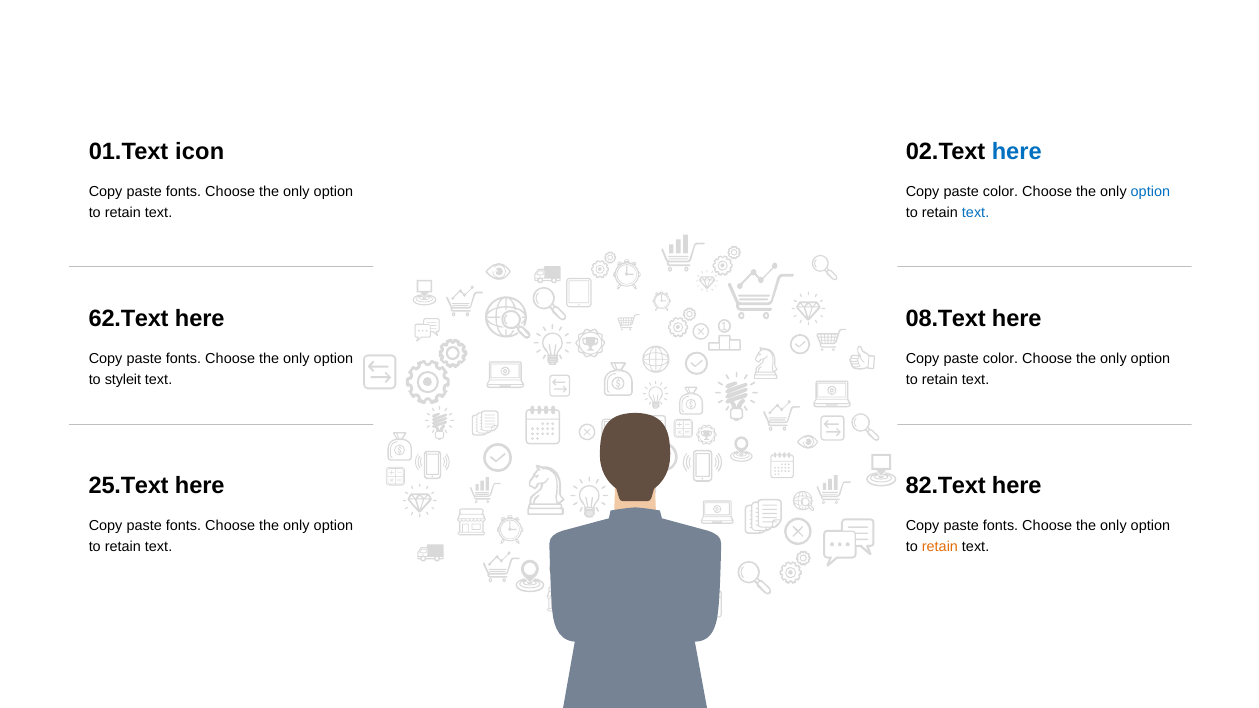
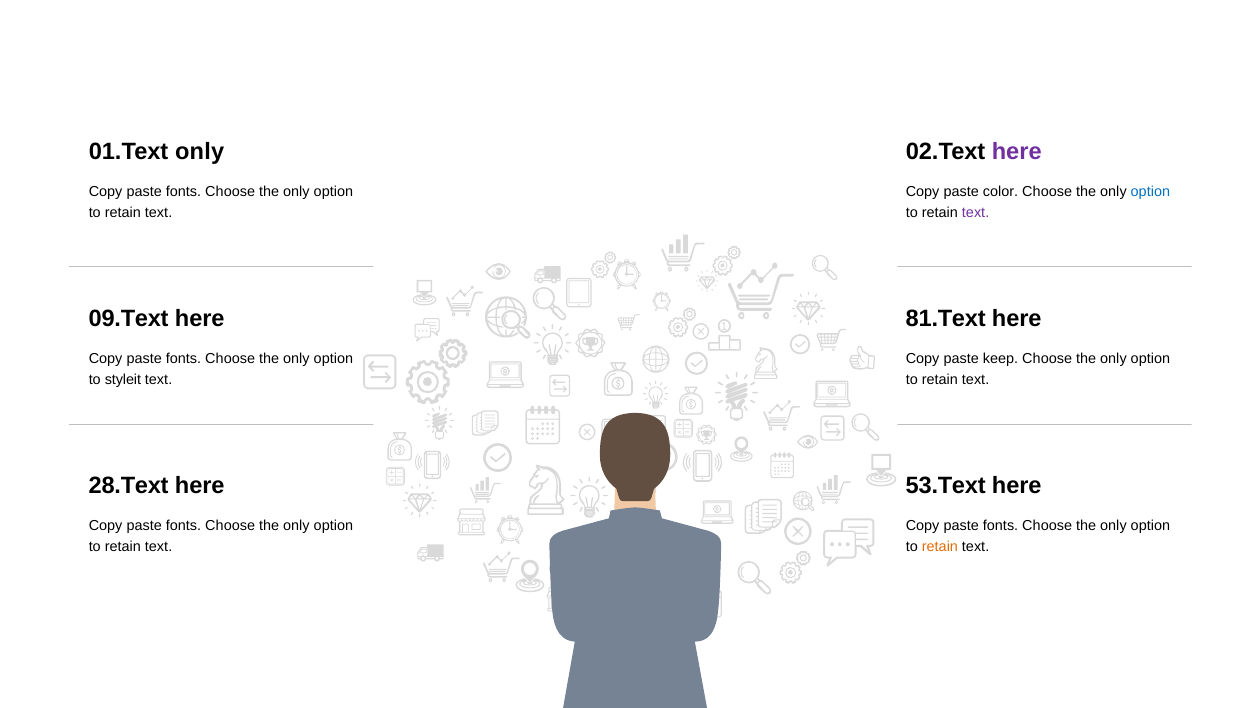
01.Text icon: icon -> only
here at (1017, 152) colour: blue -> purple
text at (976, 212) colour: blue -> purple
62.Text: 62.Text -> 09.Text
08.Text: 08.Text -> 81.Text
color at (1001, 359): color -> keep
25.Text: 25.Text -> 28.Text
82.Text: 82.Text -> 53.Text
